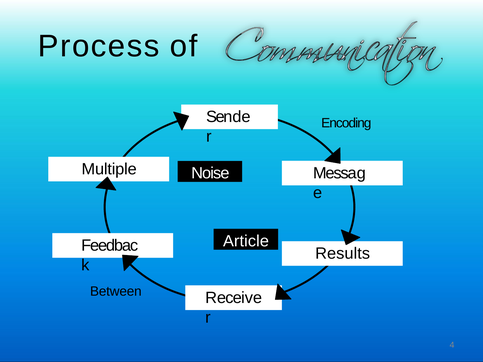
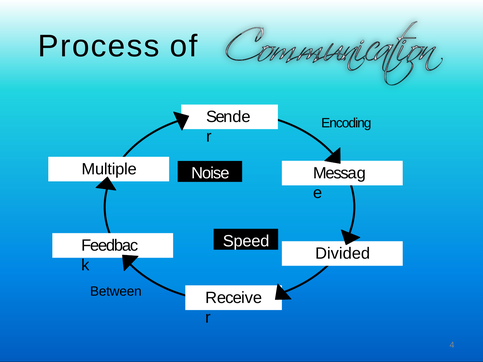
Article: Article -> Speed
Results: Results -> Divided
